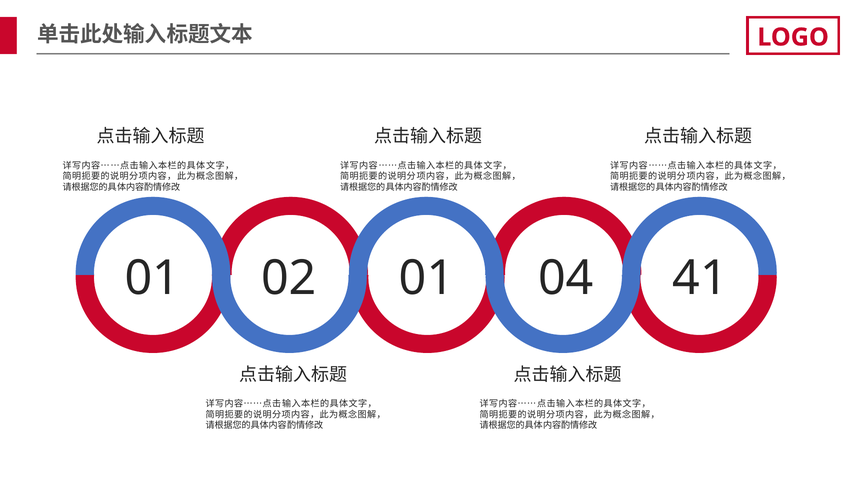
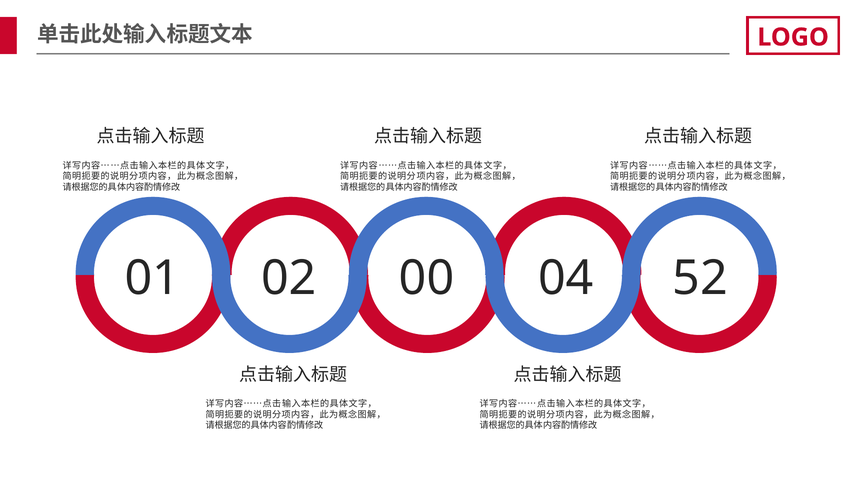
02 01: 01 -> 00
41: 41 -> 52
